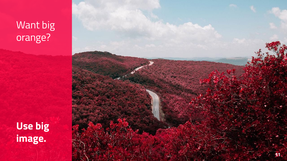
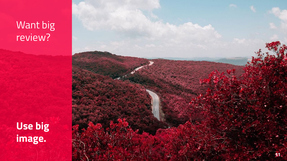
orange: orange -> review
